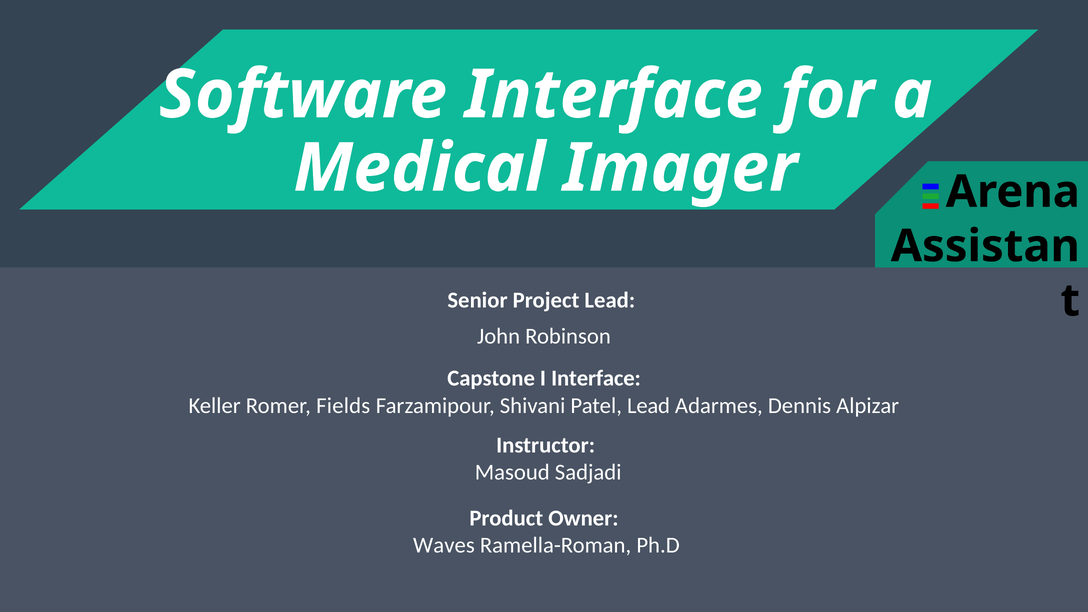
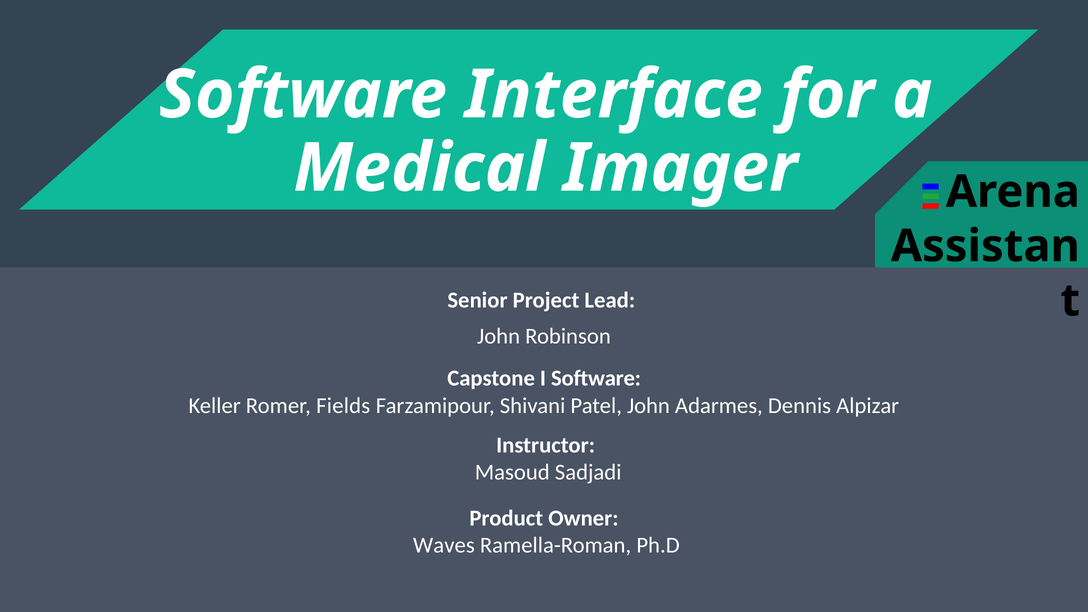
I Interface: Interface -> Software
Patel Lead: Lead -> John
